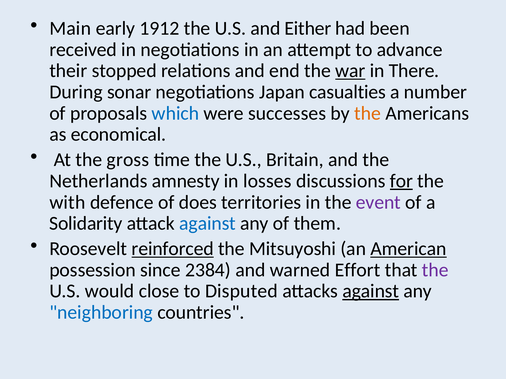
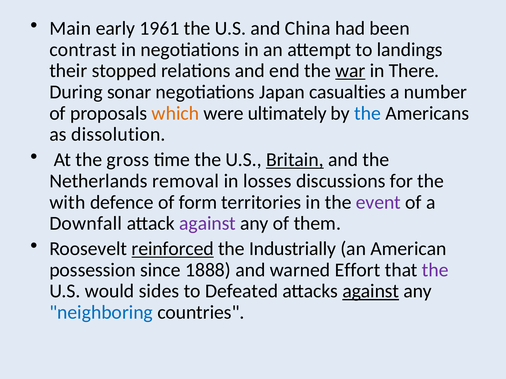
1912: 1912 -> 1961
Either: Either -> China
received: received -> contrast
advance: advance -> landings
which colour: blue -> orange
successes: successes -> ultimately
the at (368, 113) colour: orange -> blue
economical: economical -> dissolution
Britain underline: none -> present
amnesty: amnesty -> removal
for underline: present -> none
does: does -> form
Solidarity: Solidarity -> Downfall
against at (208, 224) colour: blue -> purple
Mitsuyoshi: Mitsuyoshi -> Industrially
American underline: present -> none
2384: 2384 -> 1888
close: close -> sides
Disputed: Disputed -> Defeated
